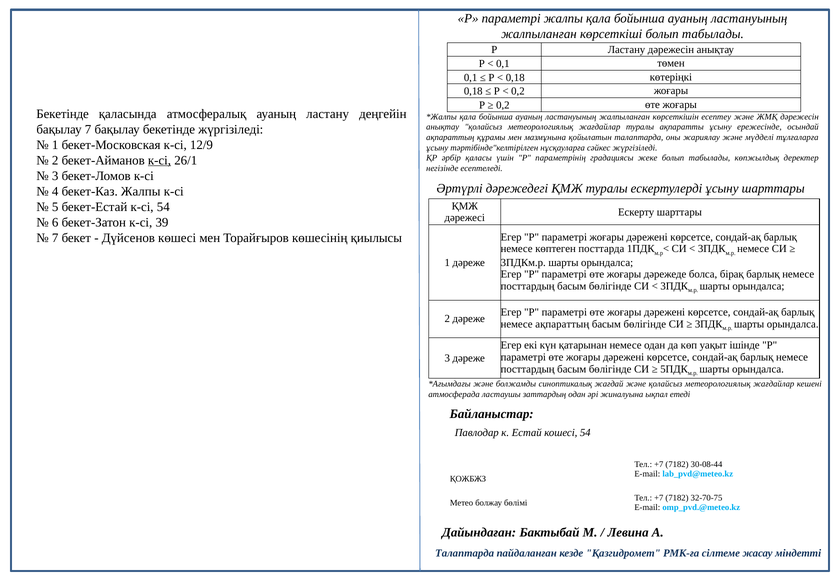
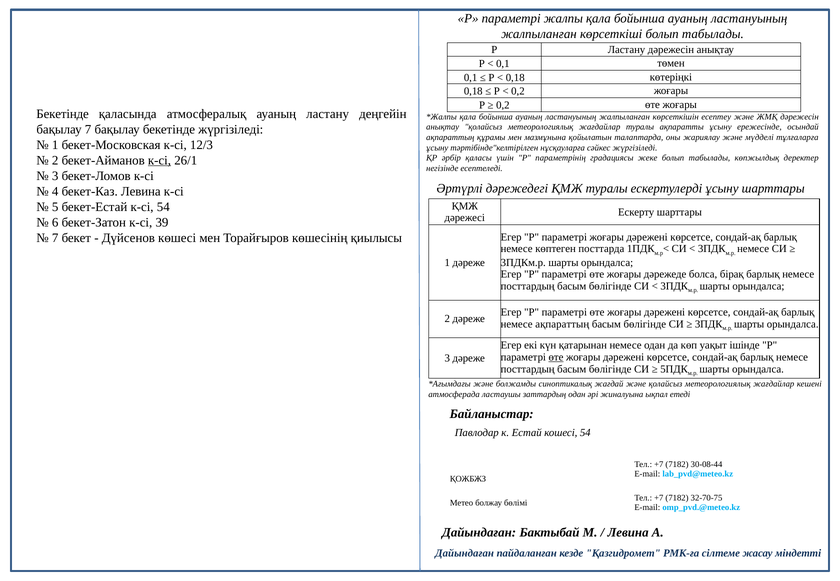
12/9: 12/9 -> 12/3
бекет-Каз Жалпы: Жалпы -> Левина
өте at (556, 357) underline: none -> present
Талаптарда at (465, 554): Талаптарда -> Дайындаған
